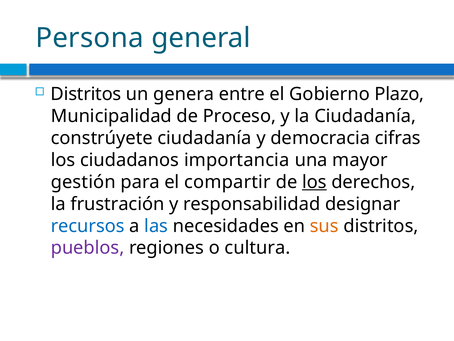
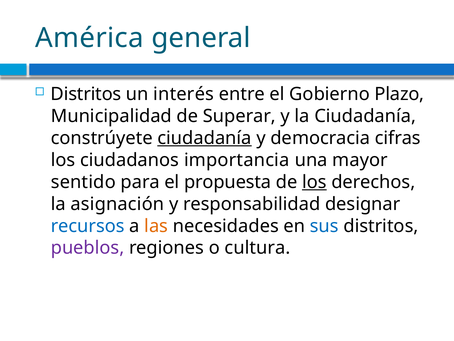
Persona: Persona -> América
genera: genera -> interés
Proceso: Proceso -> Superar
ciudadanía at (205, 138) underline: none -> present
gestión: gestión -> sentido
compartir: compartir -> propuesta
frustración: frustración -> asignación
las colour: blue -> orange
sus colour: orange -> blue
